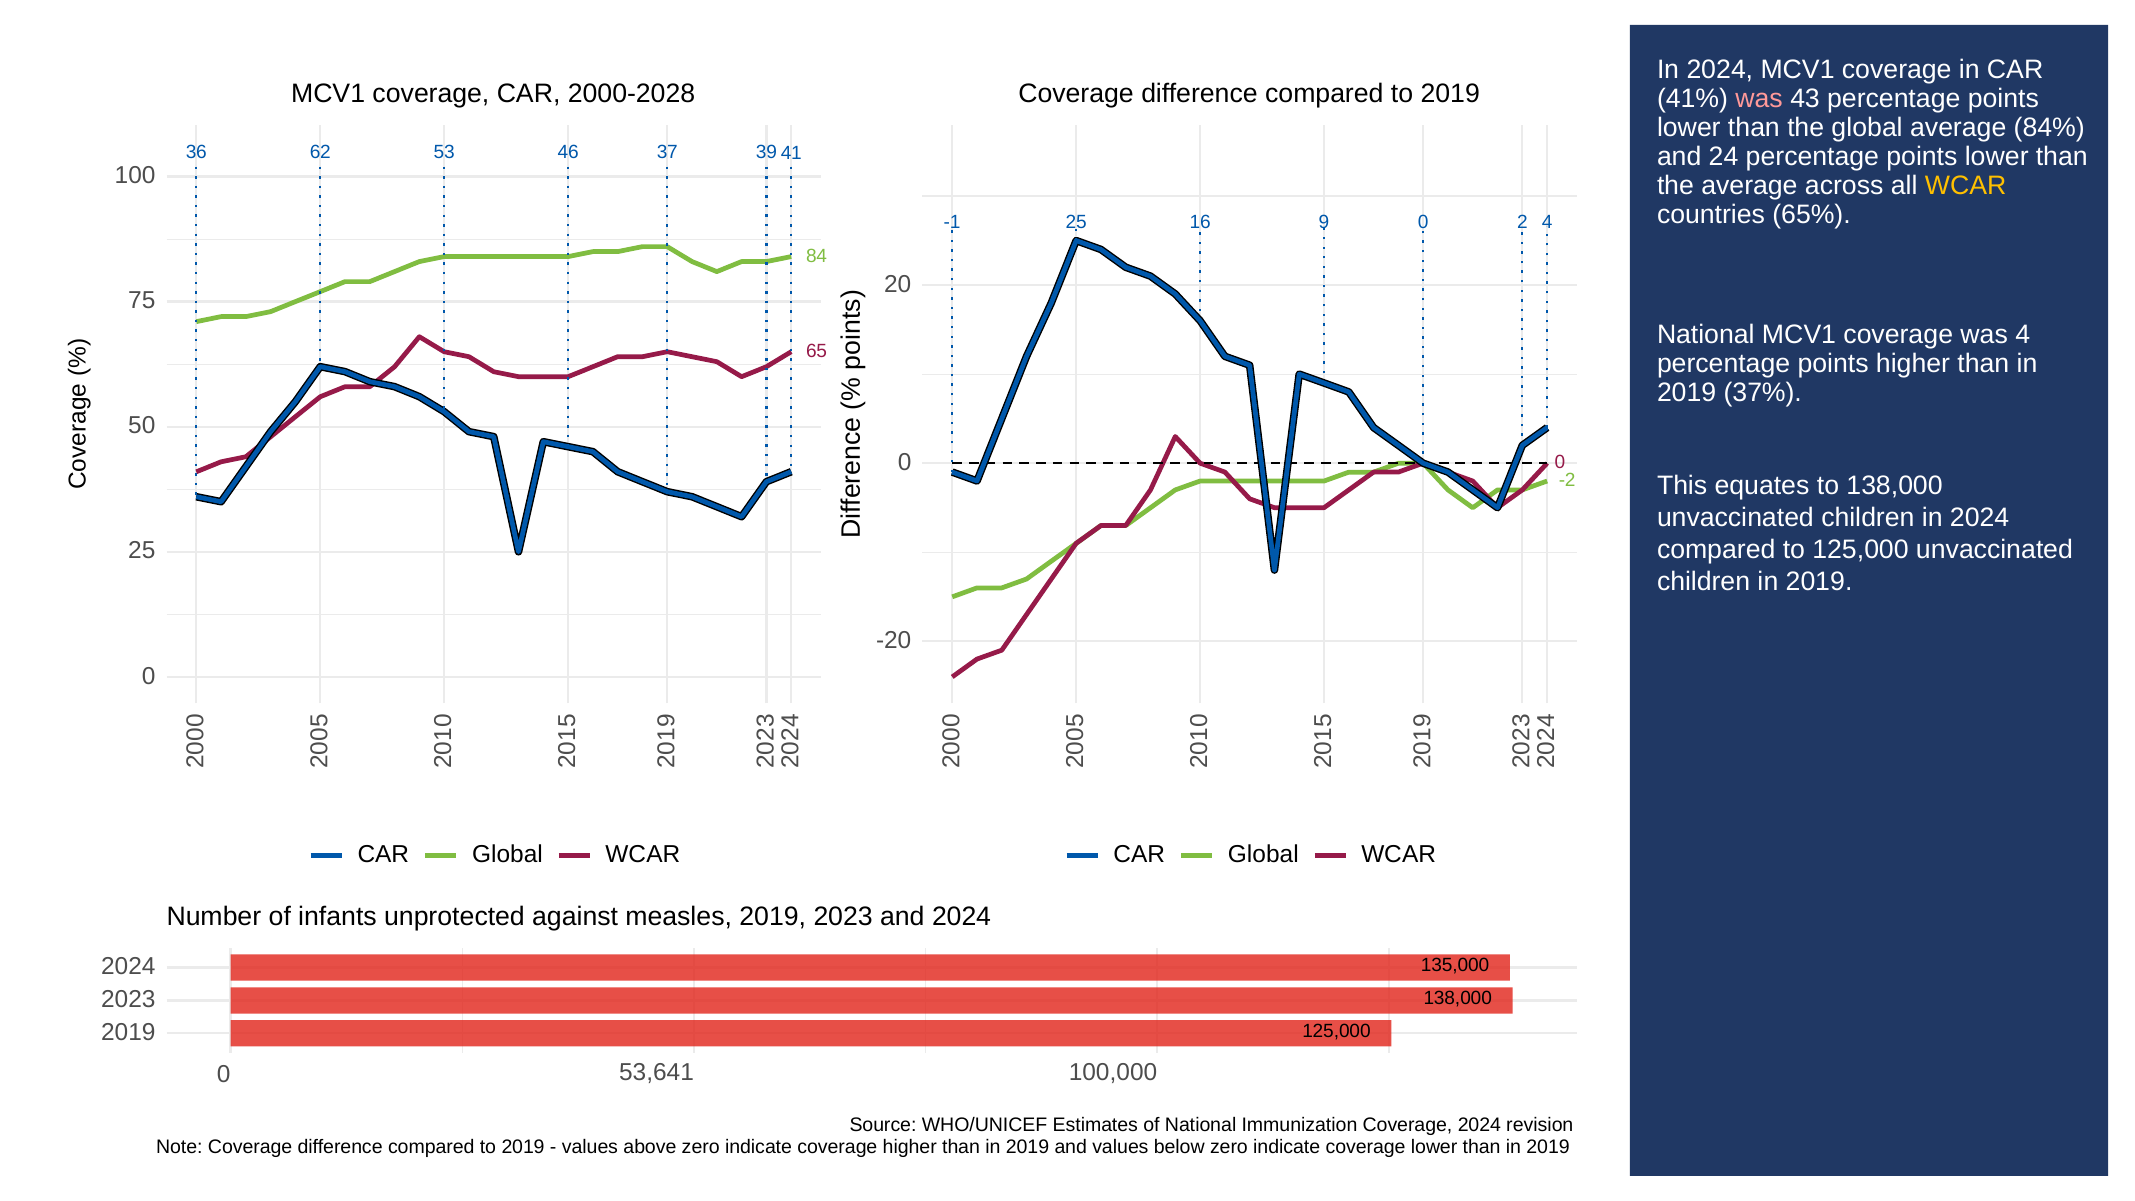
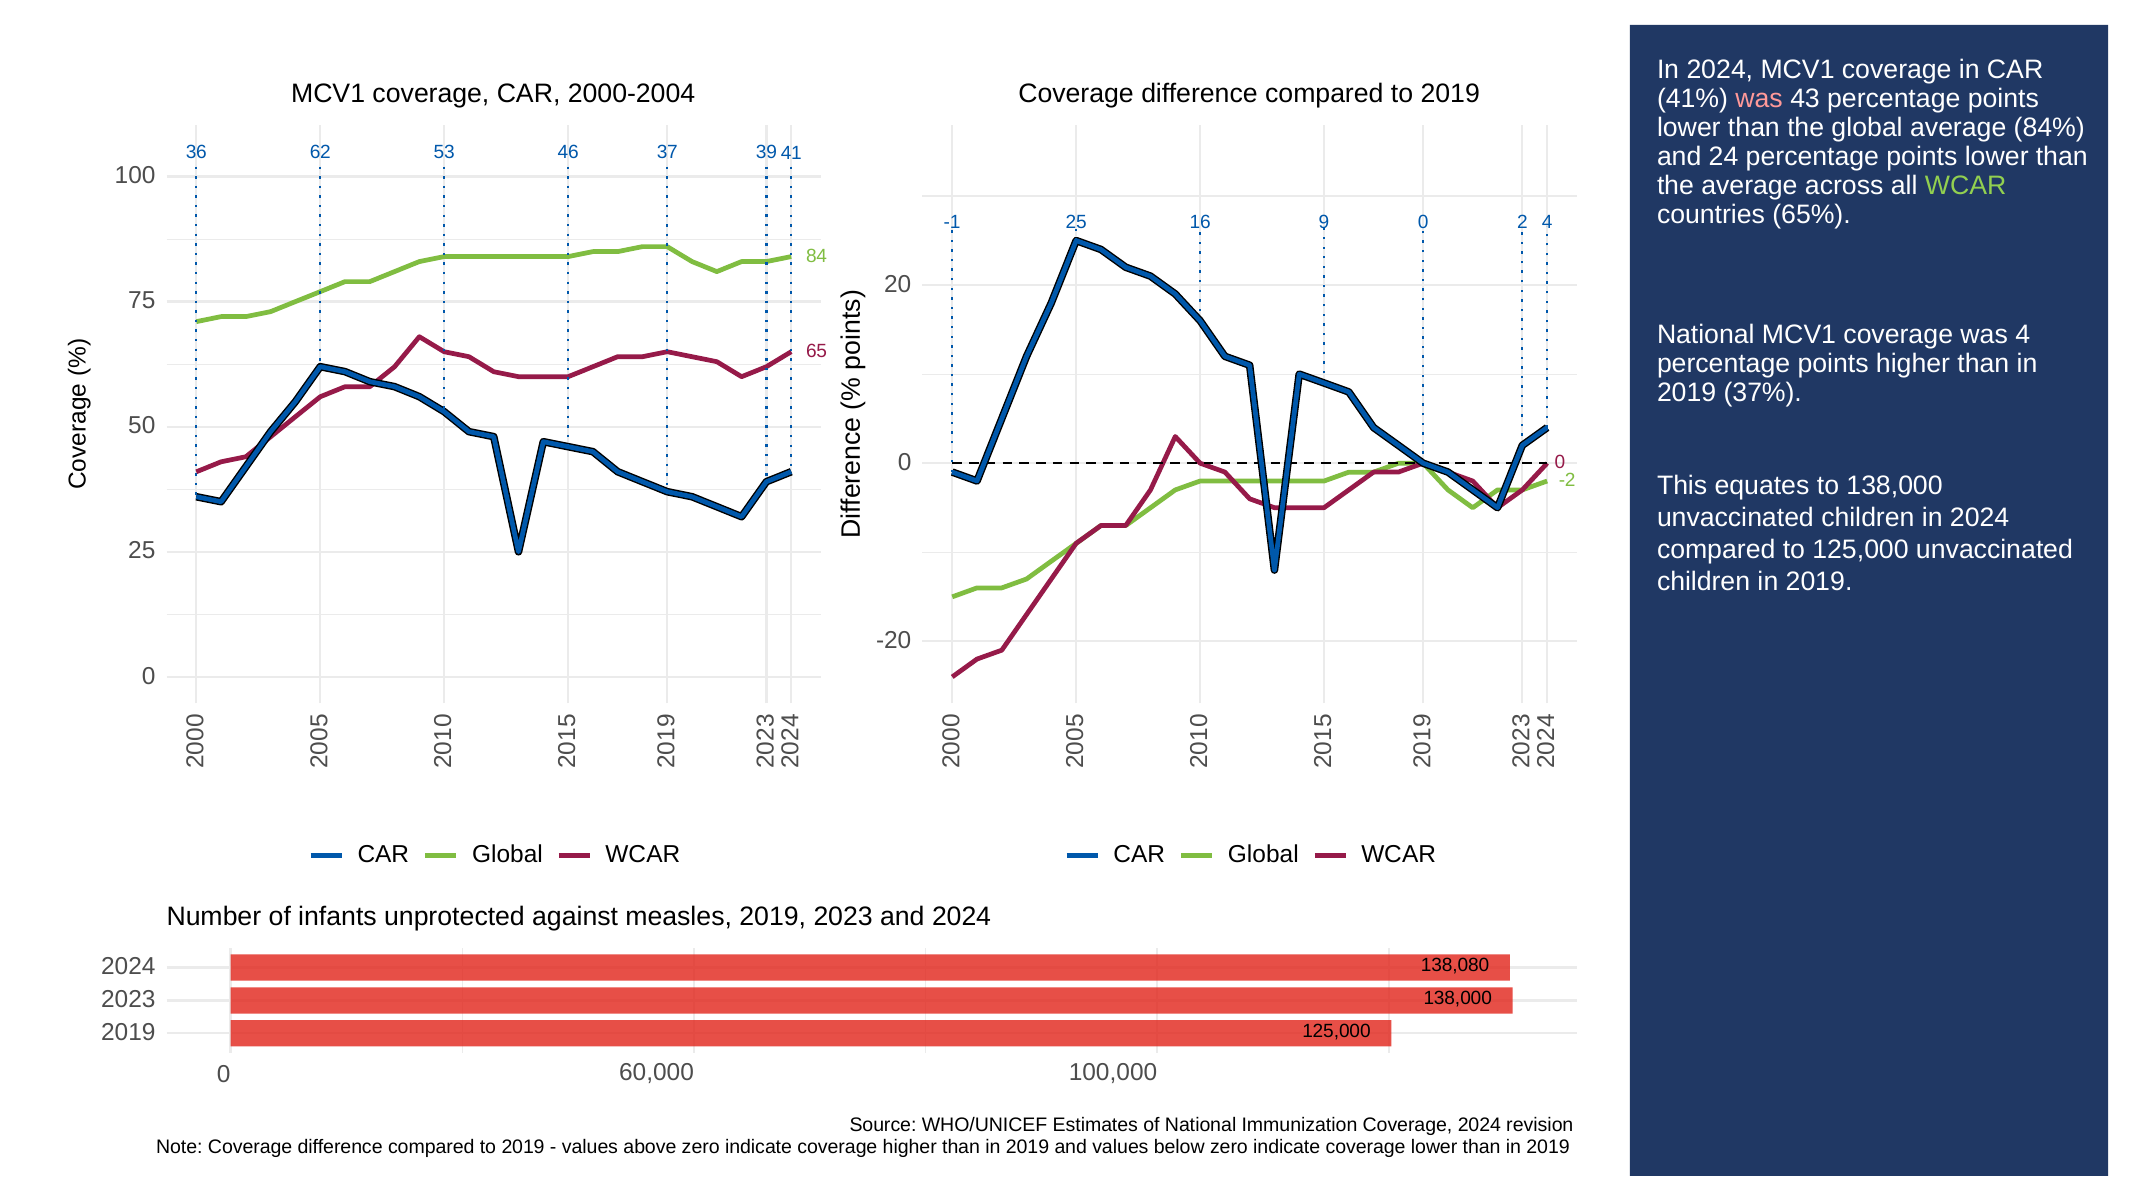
2000-2028: 2000-2028 -> 2000-2004
WCAR at (1966, 185) colour: yellow -> light green
135,000: 135,000 -> 138,080
53,641: 53,641 -> 60,000
